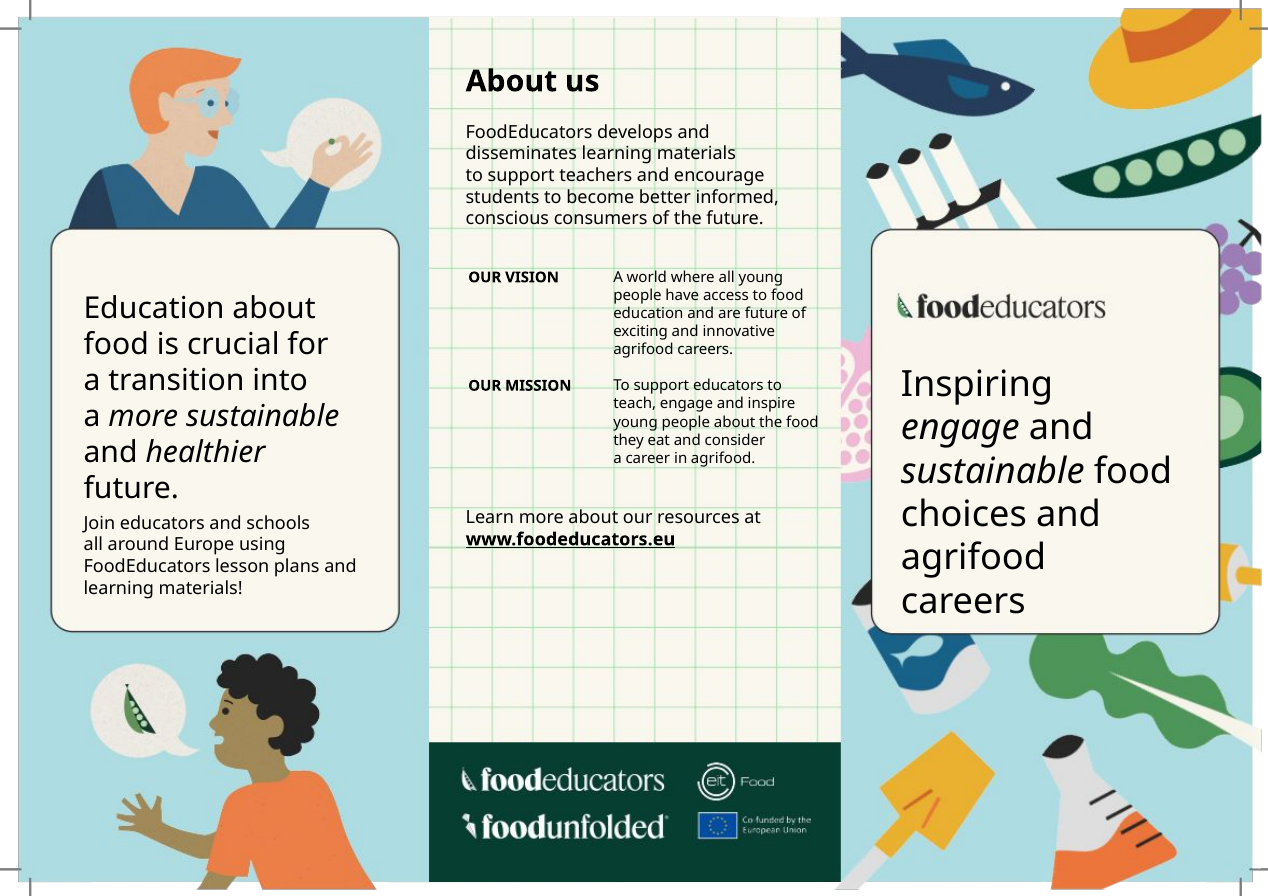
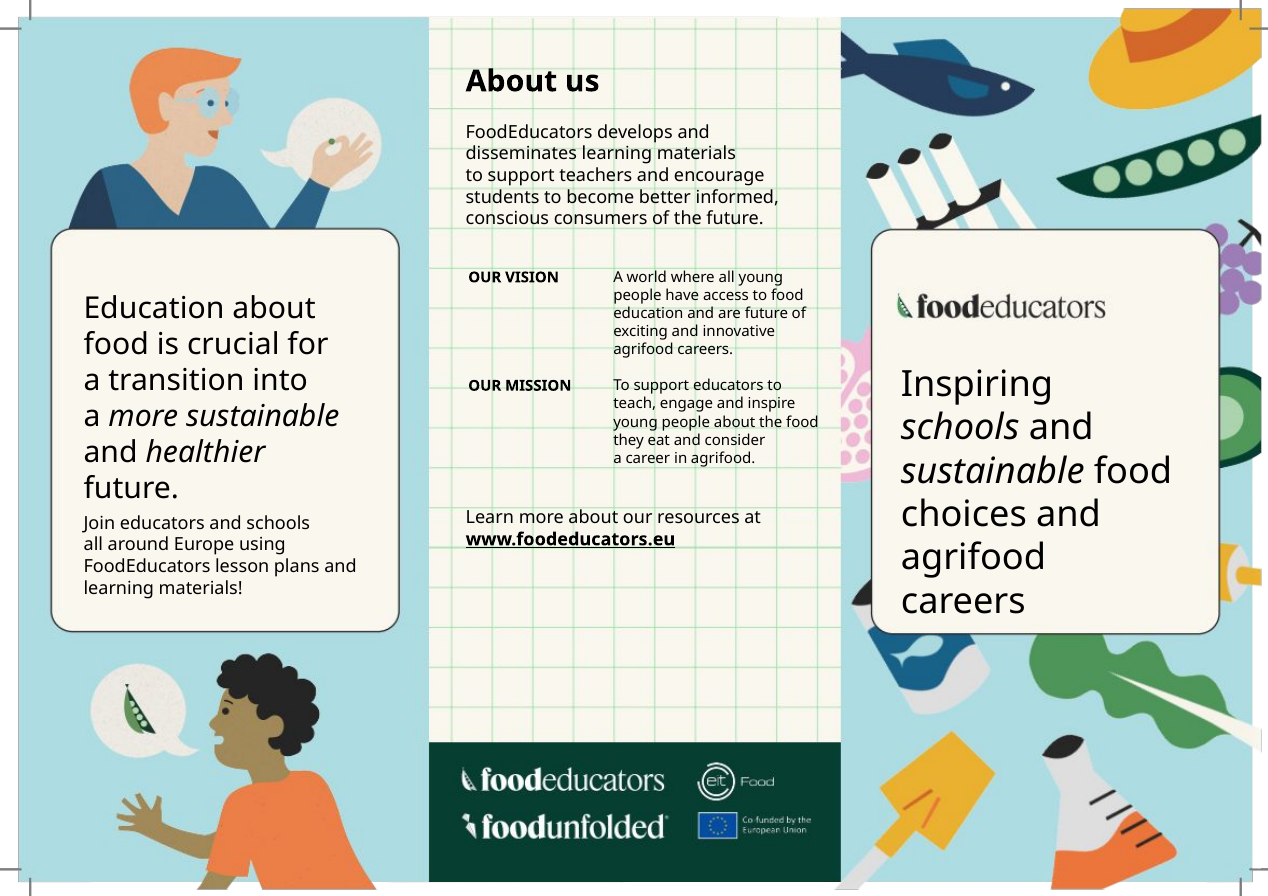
engage at (960, 428): engage -> schools
